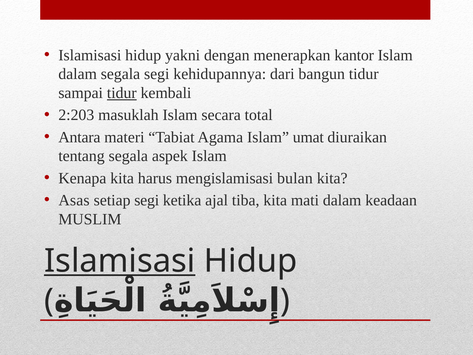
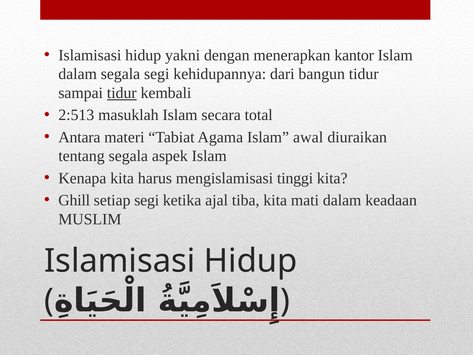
2:203: 2:203 -> 2:513
umat: umat -> awal
bulan: bulan -> tinggi
Asas: Asas -> Ghill
Islamisasi at (120, 261) underline: present -> none
